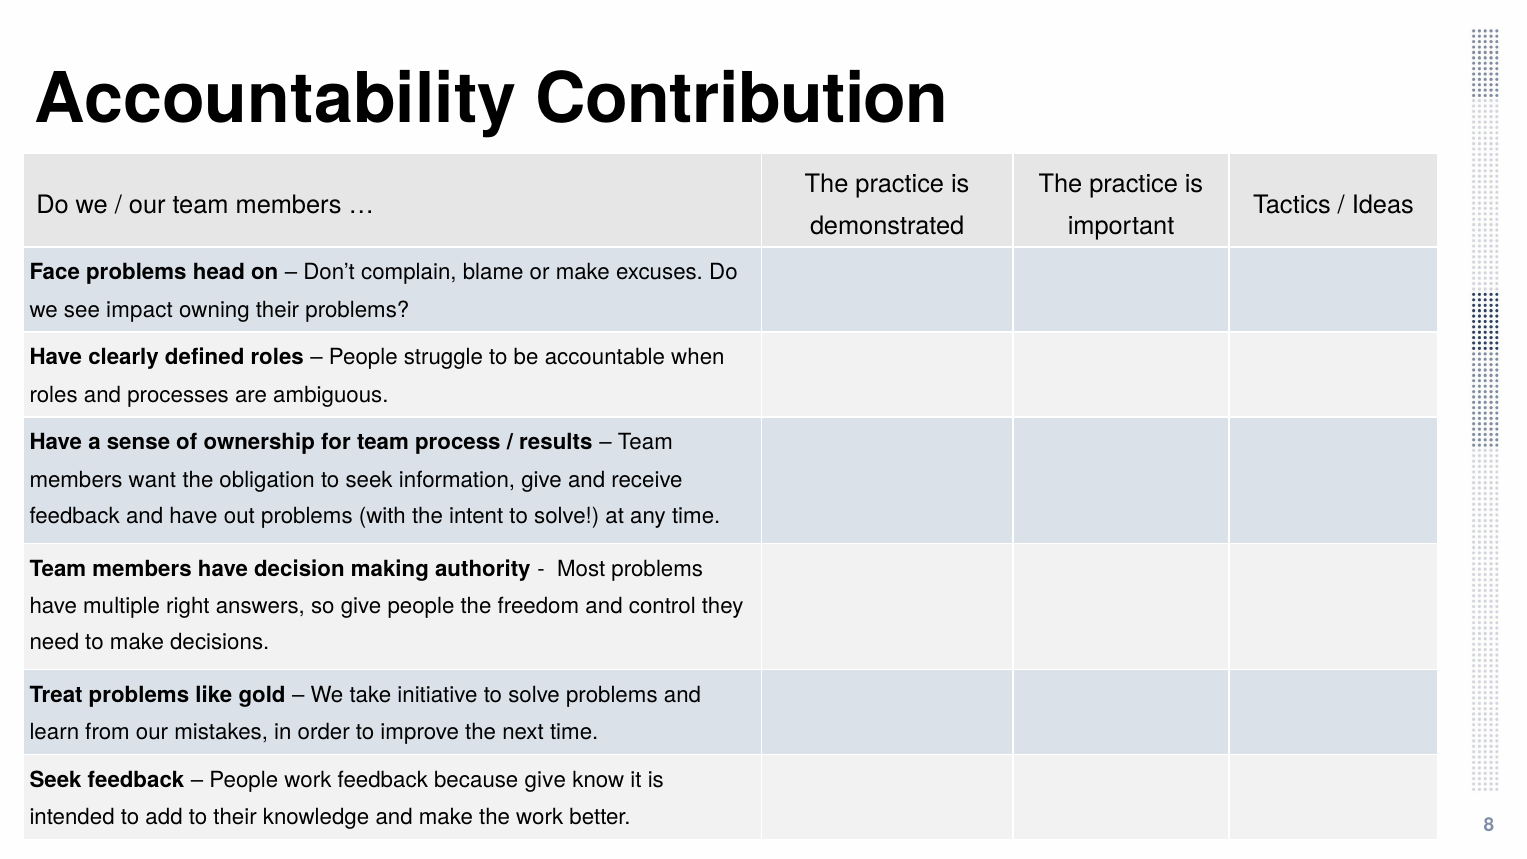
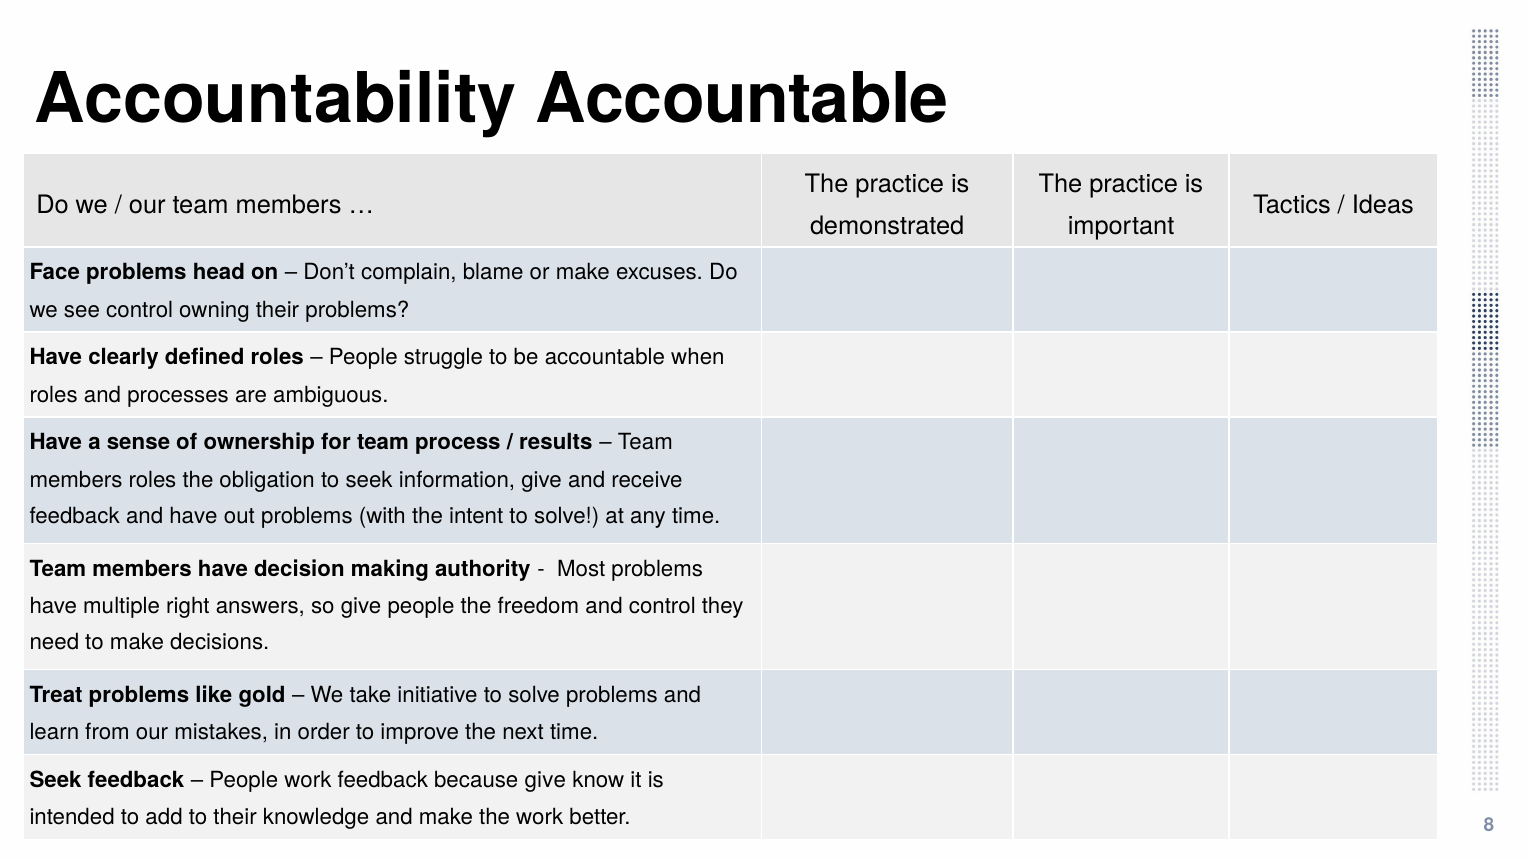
Accountability Contribution: Contribution -> Accountable
see impact: impact -> control
members want: want -> roles
